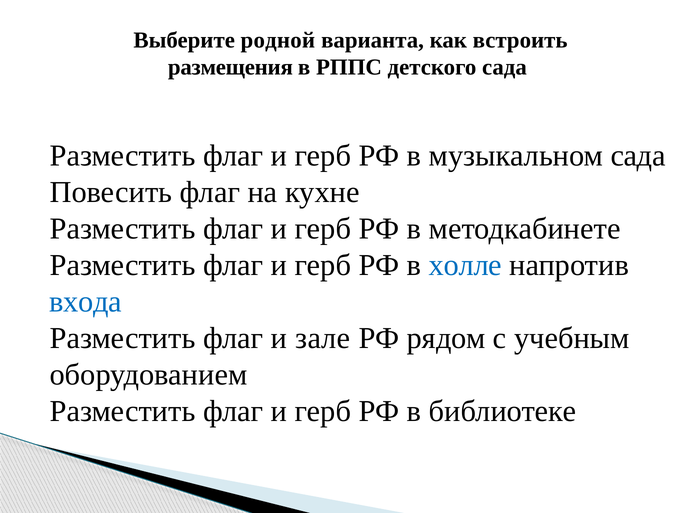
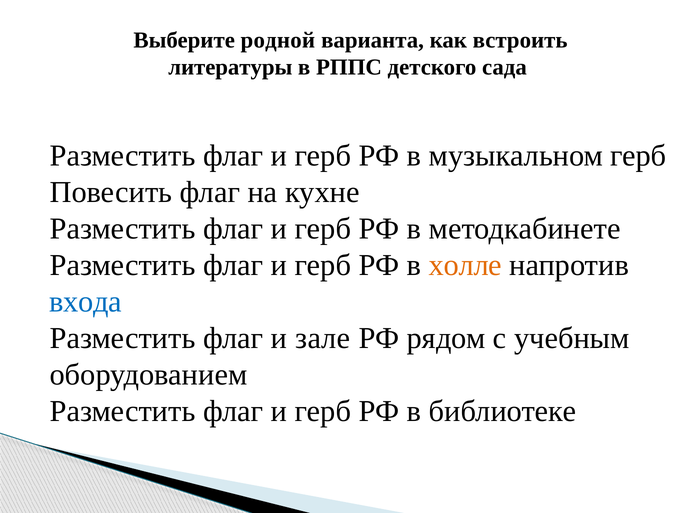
размещения: размещения -> литературы
музыкальном сада: сада -> герб
холле colour: blue -> orange
